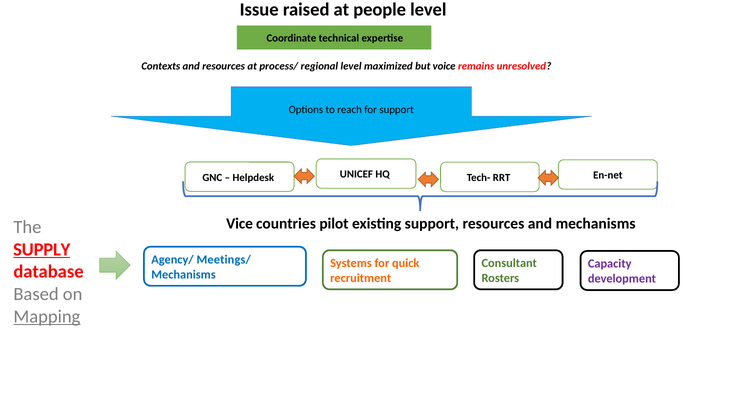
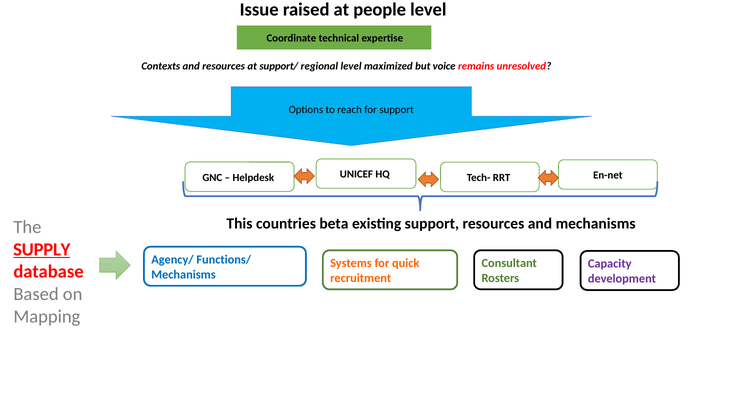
process/: process/ -> support/
Vice: Vice -> This
pilot: pilot -> beta
Meetings/: Meetings/ -> Functions/
Mapping underline: present -> none
